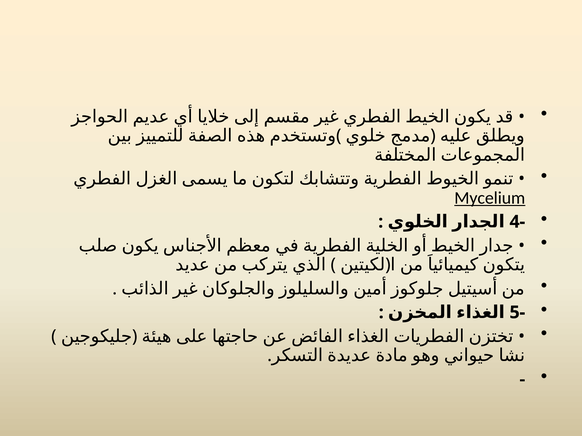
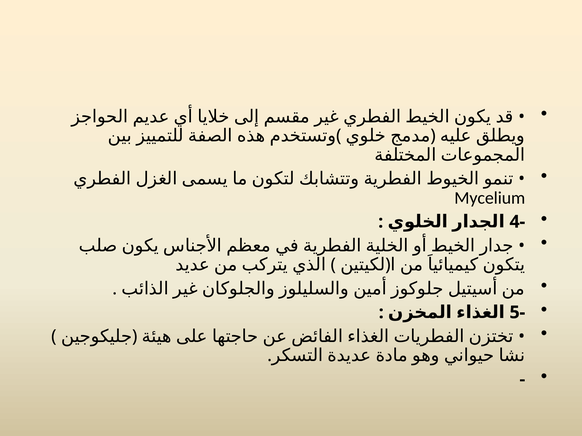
Mycelium underline: present -> none
